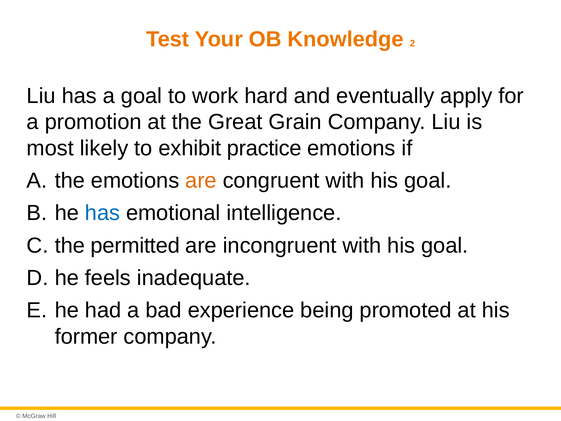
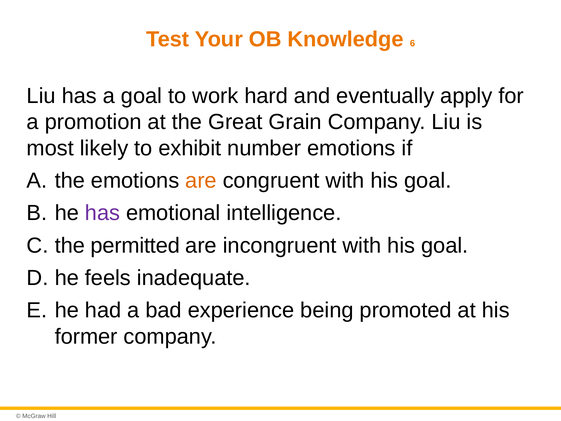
2: 2 -> 6
practice: practice -> number
has at (102, 213) colour: blue -> purple
